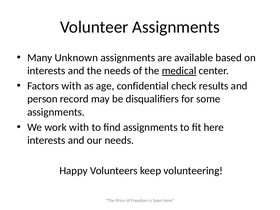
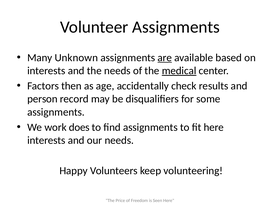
are underline: none -> present
Factors with: with -> then
confidential: confidential -> accidentally
work with: with -> does
